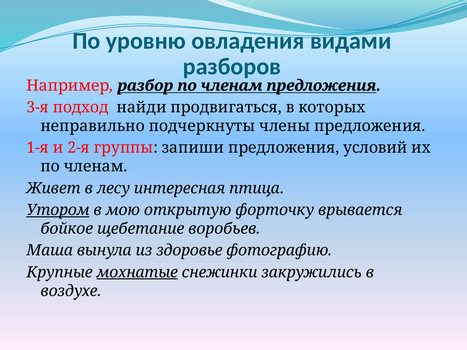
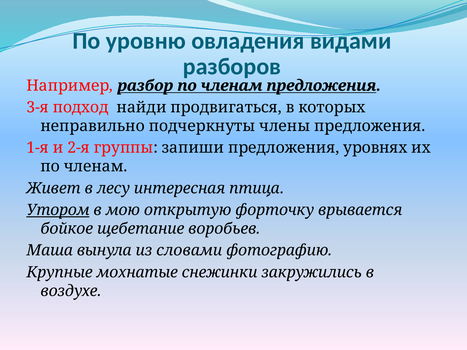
условий: условий -> уровнях
здоровье: здоровье -> словами
мохнатые underline: present -> none
